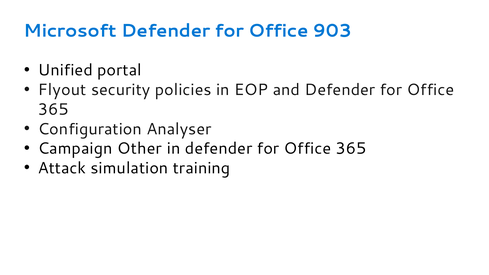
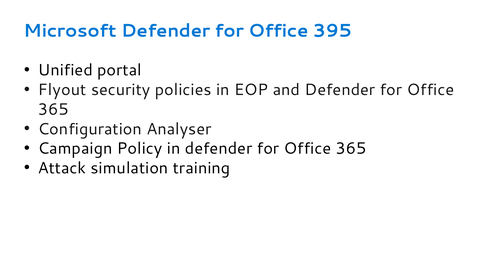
903: 903 -> 395
Other: Other -> Policy
